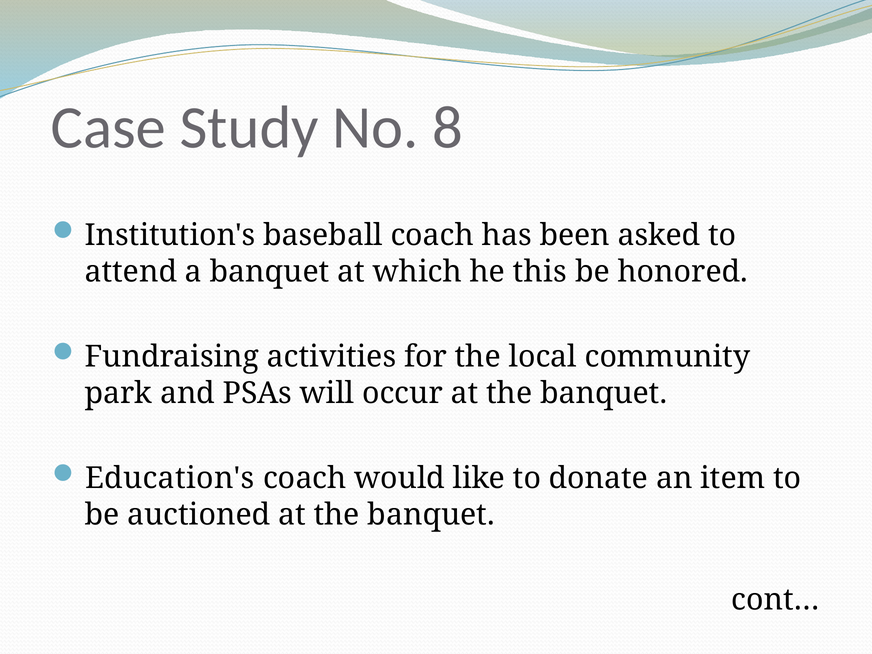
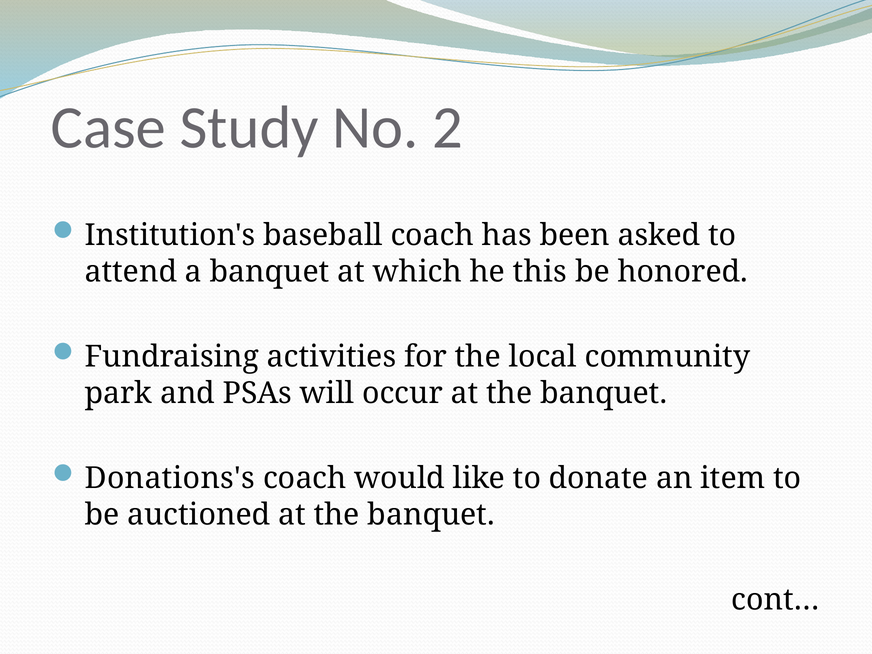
8: 8 -> 2
Education's: Education's -> Donations's
